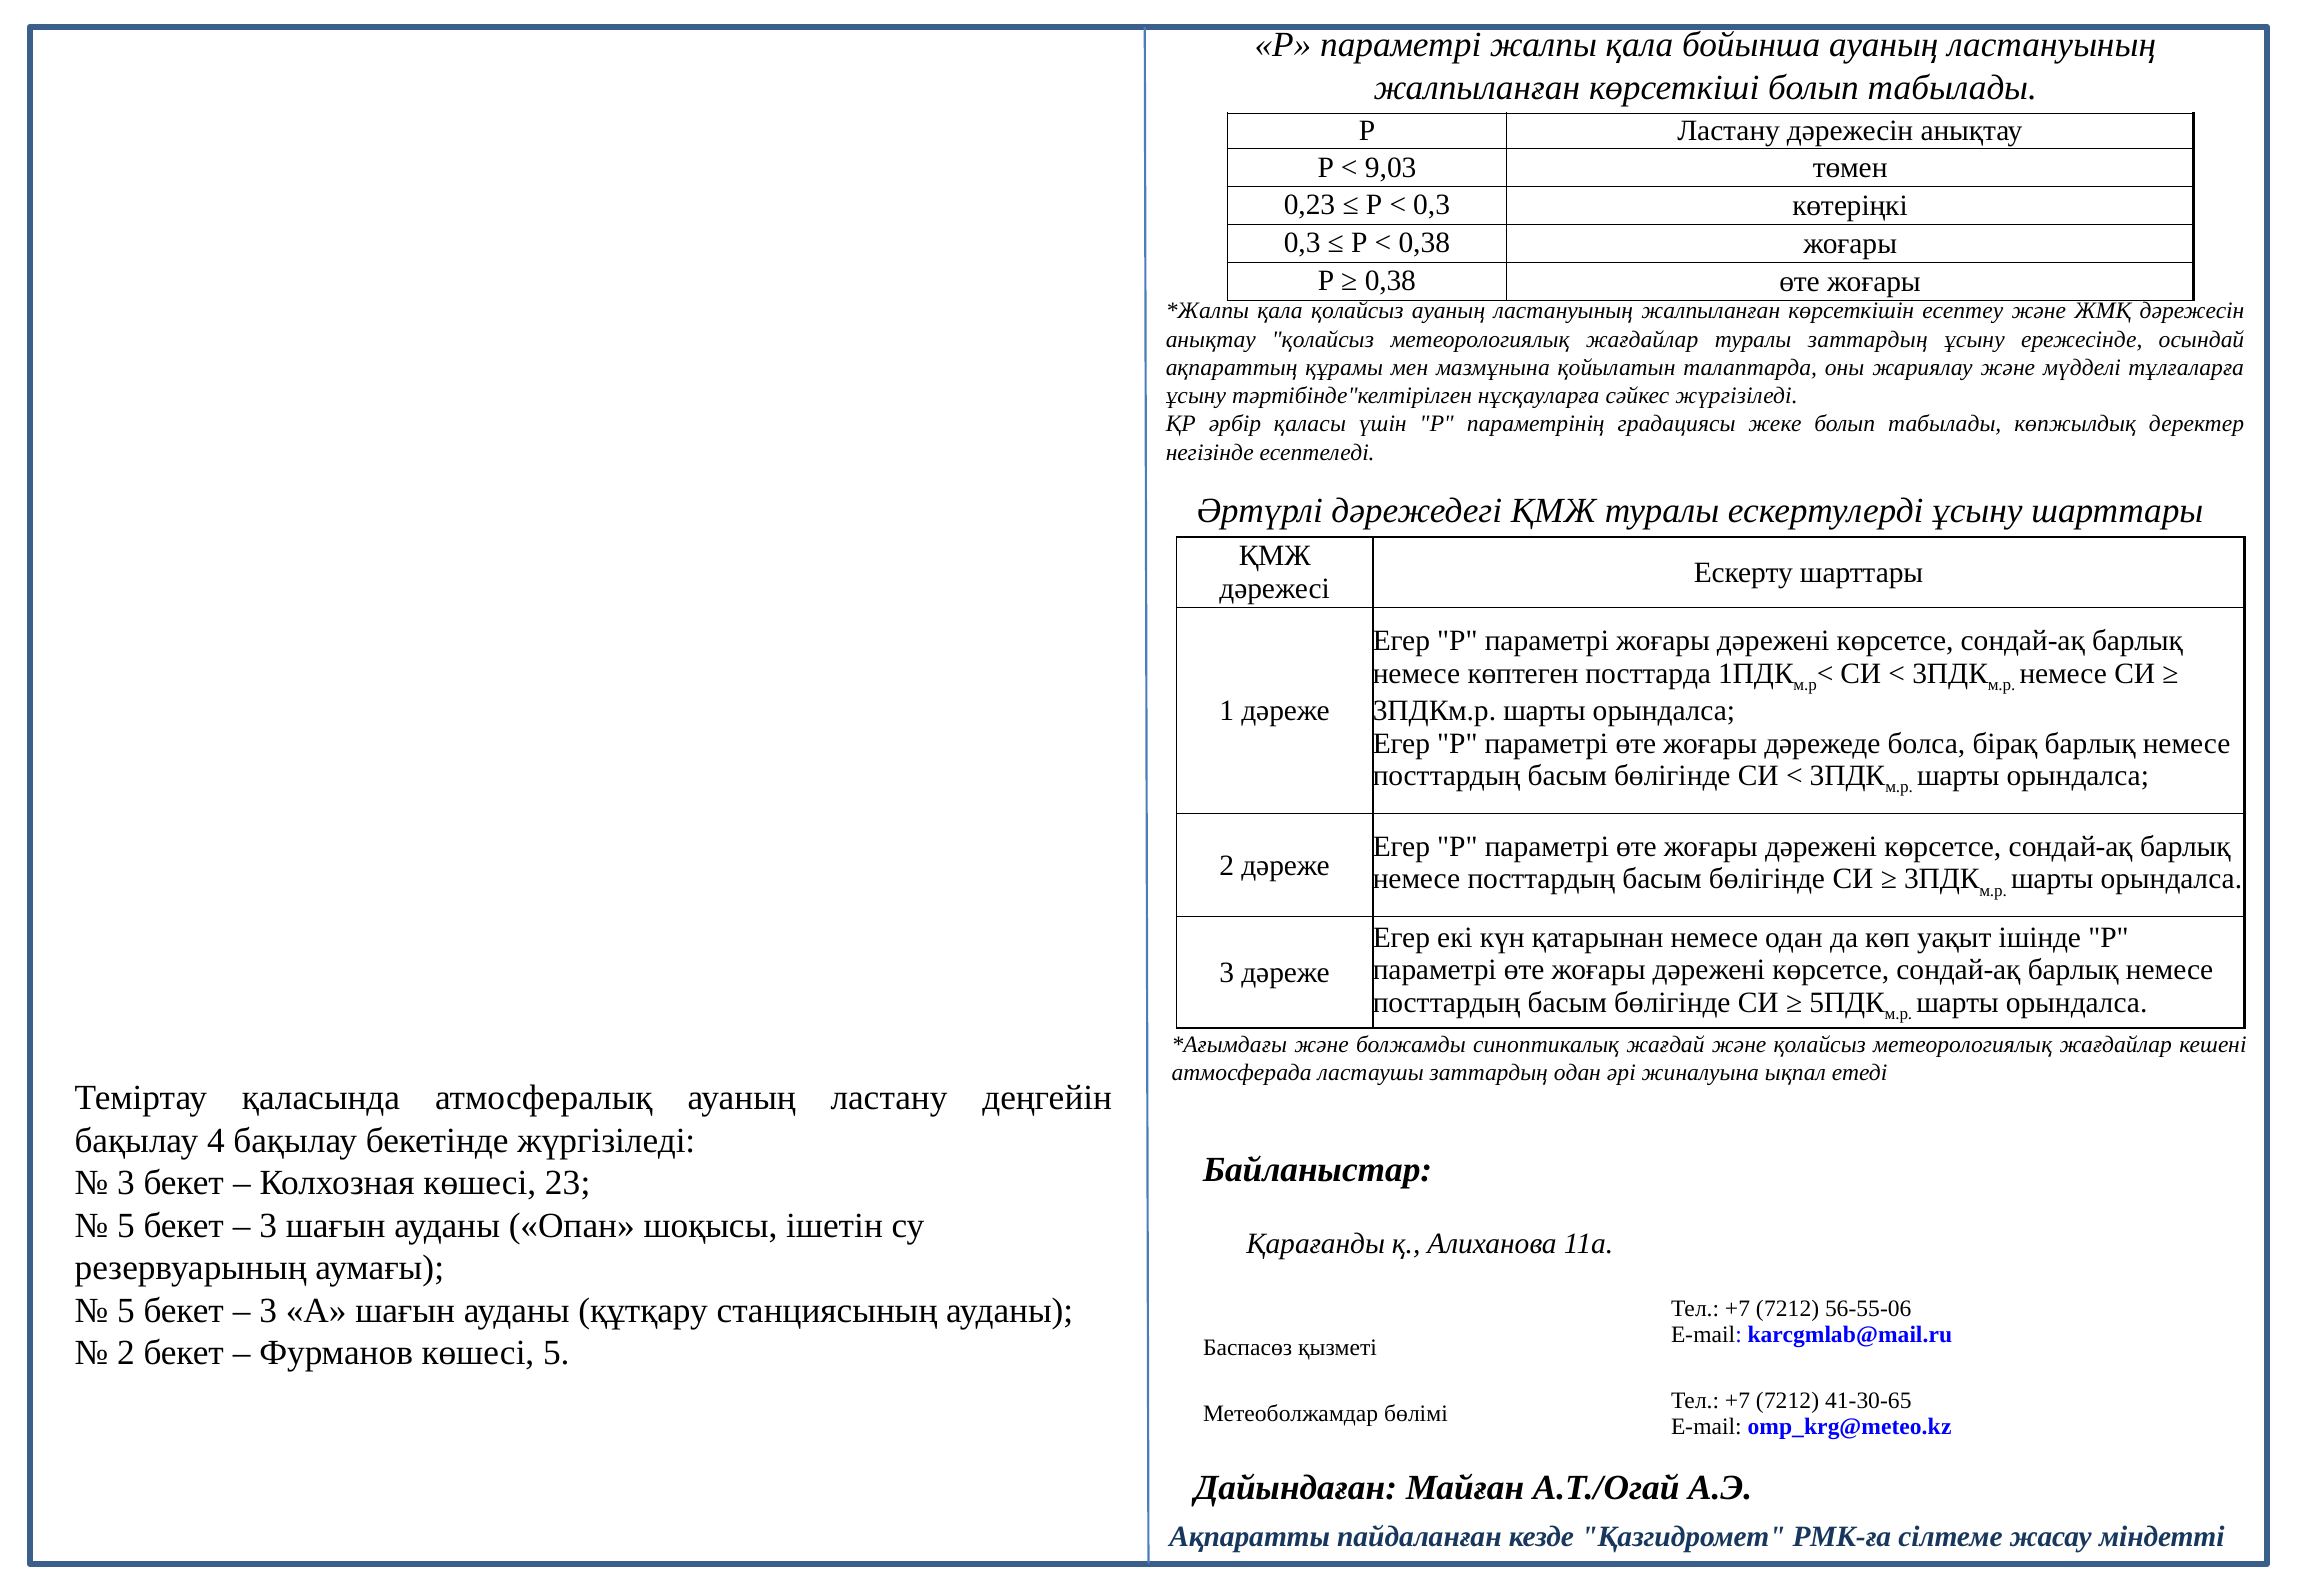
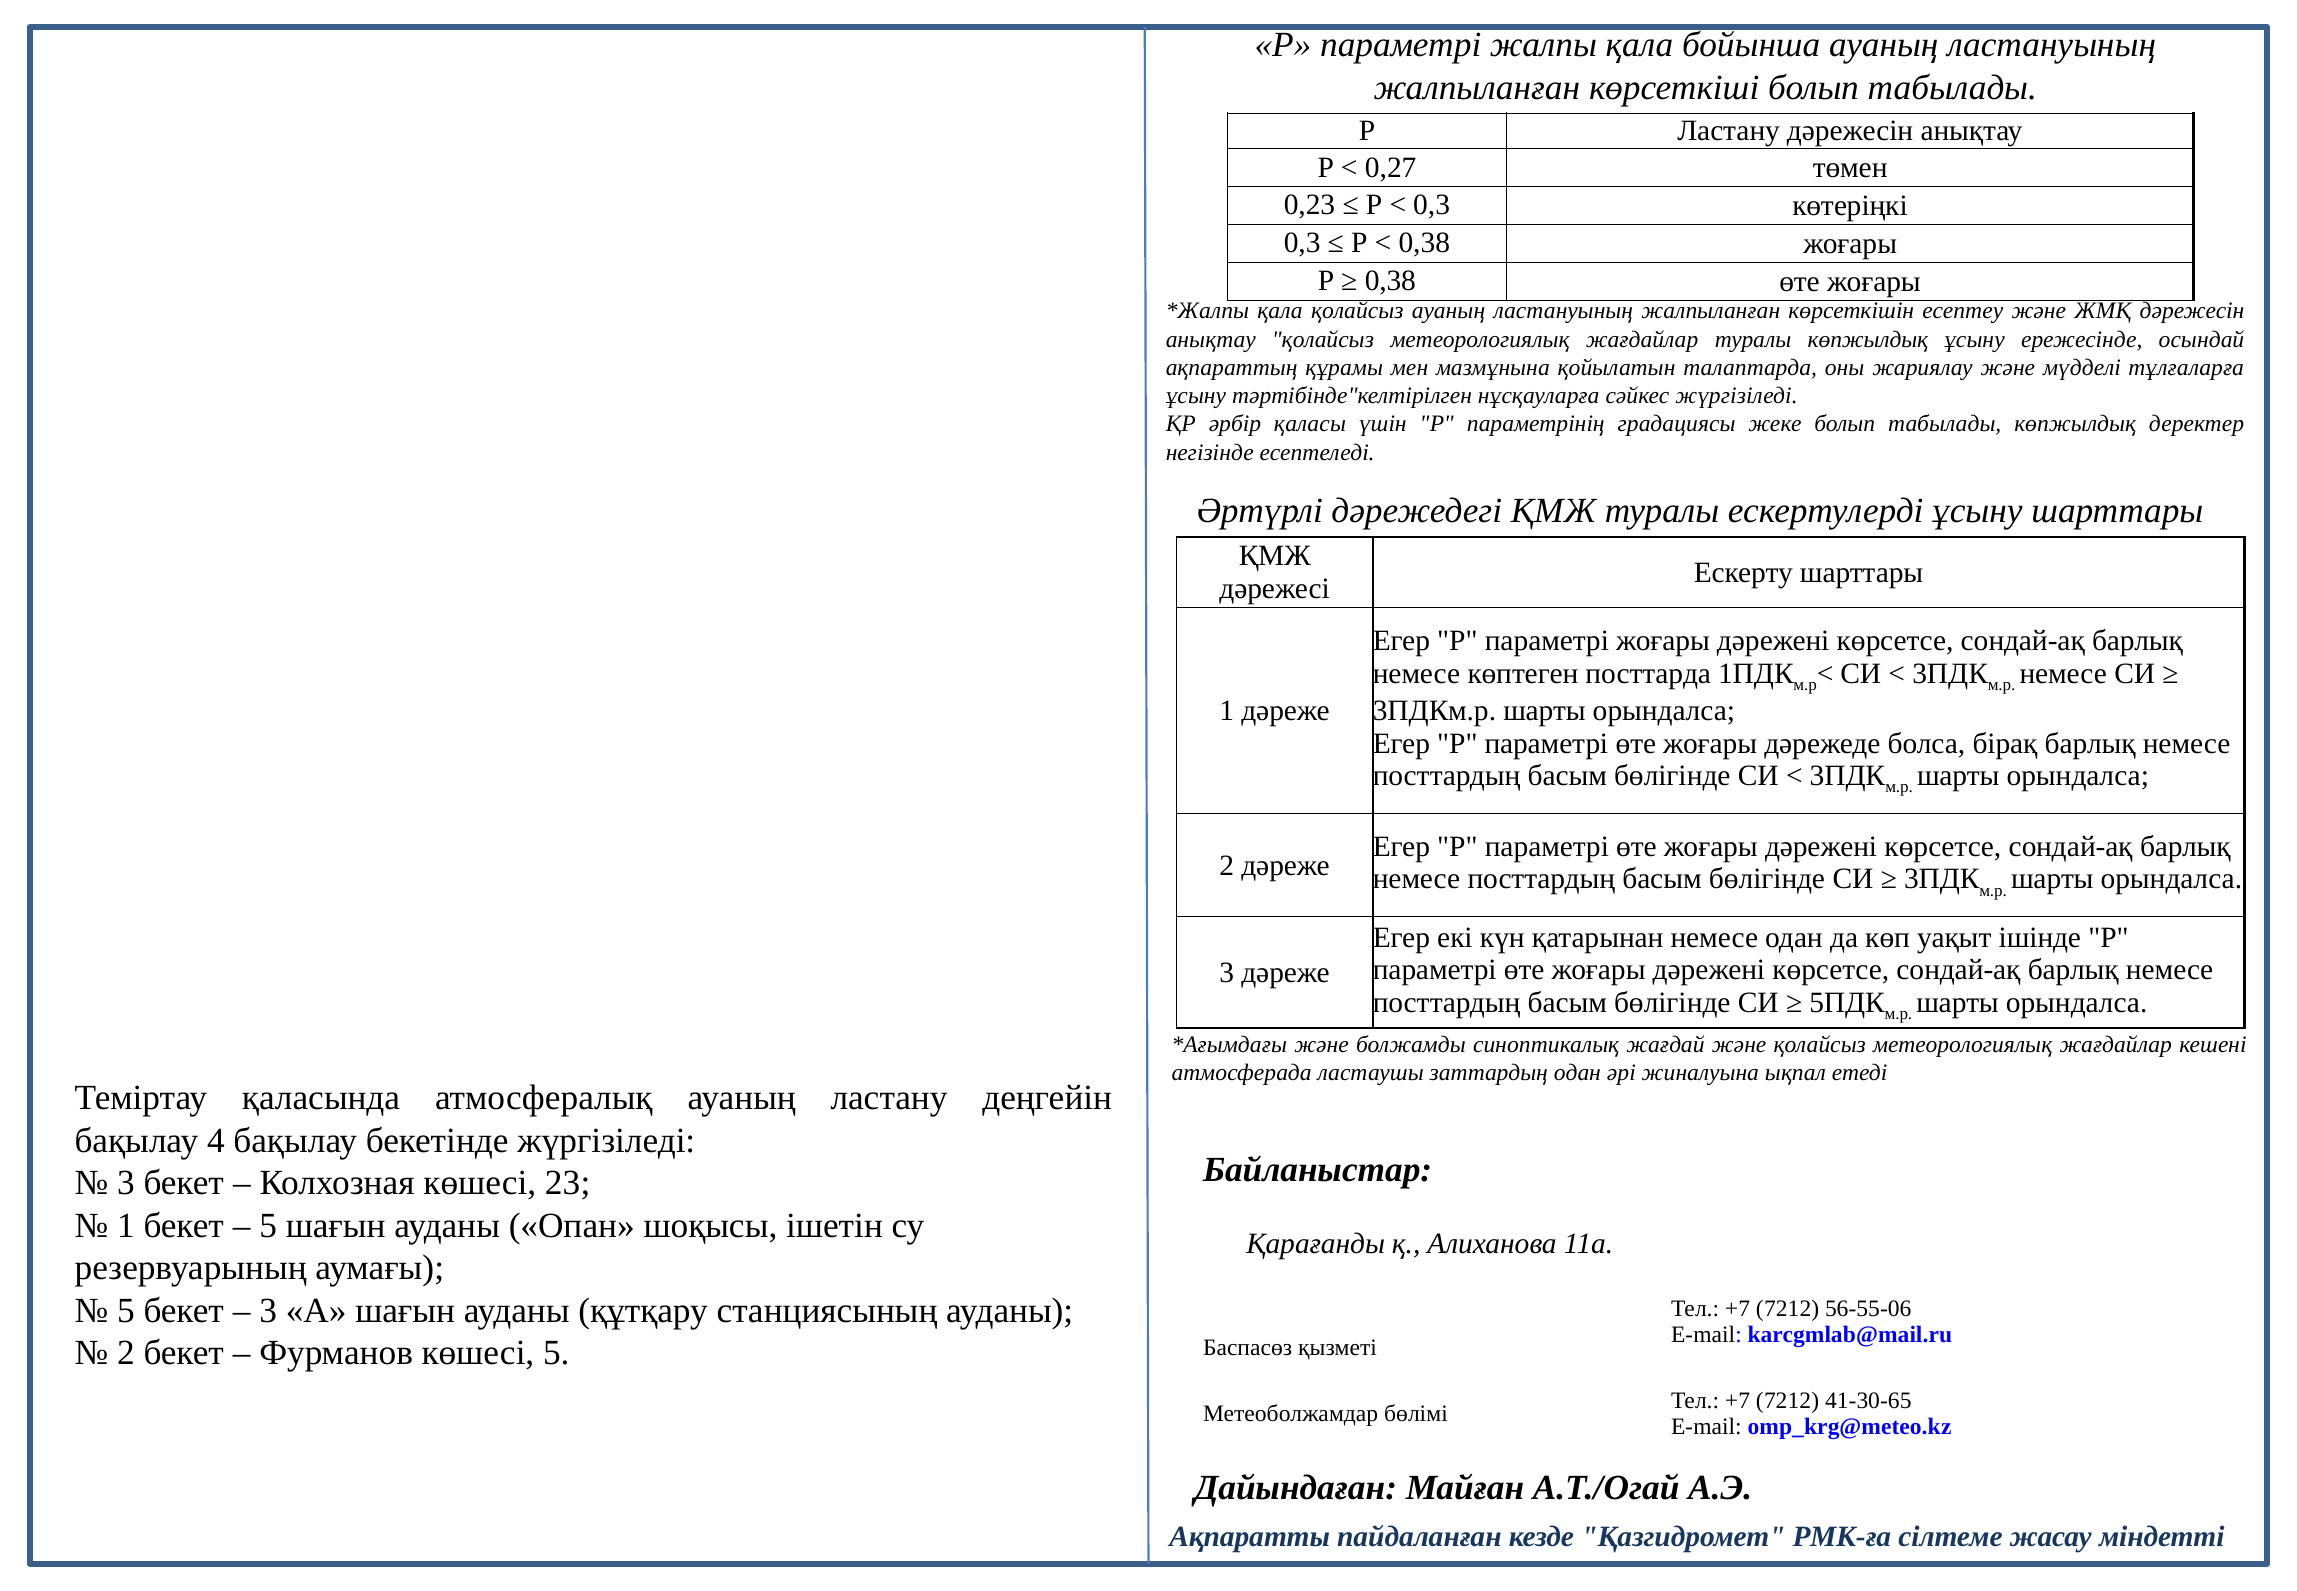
9,03: 9,03 -> 0,27
туралы заттардың: заттардың -> көпжылдық
5 at (126, 1225): 5 -> 1
3 at (268, 1225): 3 -> 5
